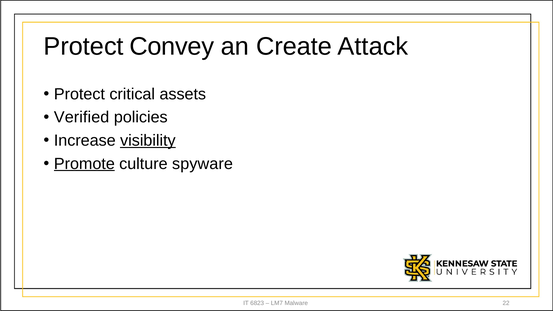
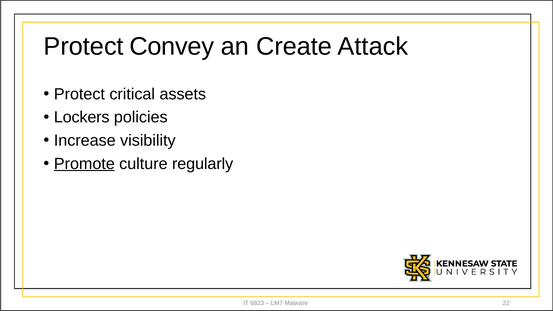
Verified: Verified -> Lockers
visibility underline: present -> none
spyware: spyware -> regularly
